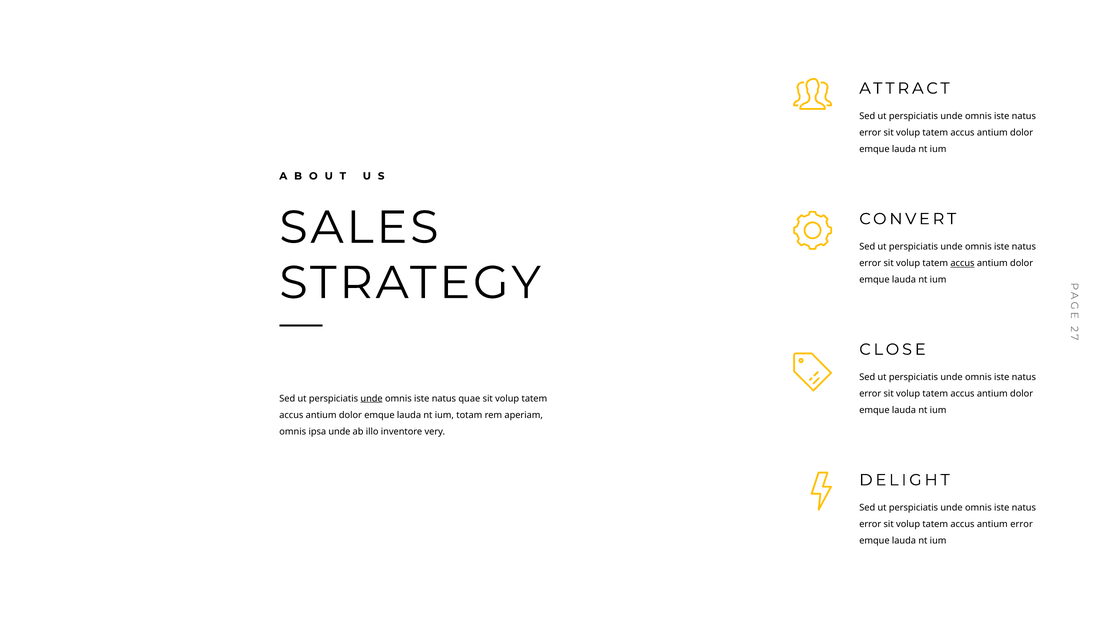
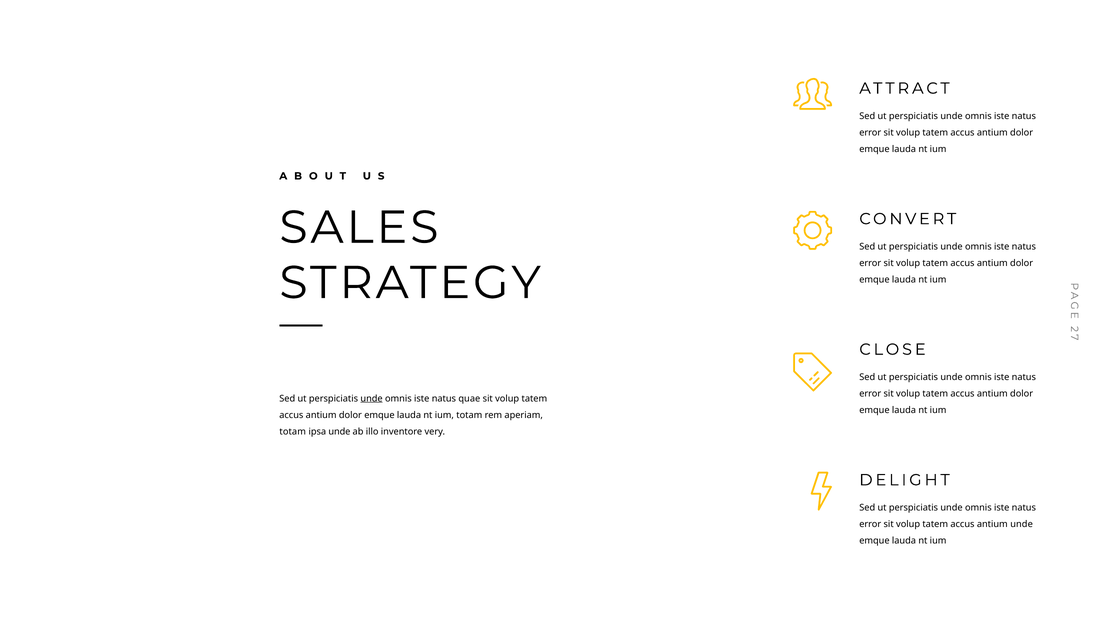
accus at (962, 263) underline: present -> none
omnis at (293, 432): omnis -> totam
antium error: error -> unde
